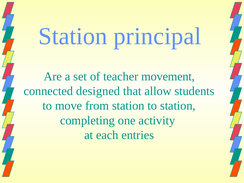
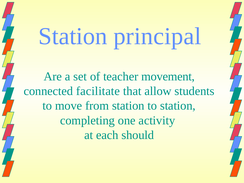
designed: designed -> facilitate
entries: entries -> should
